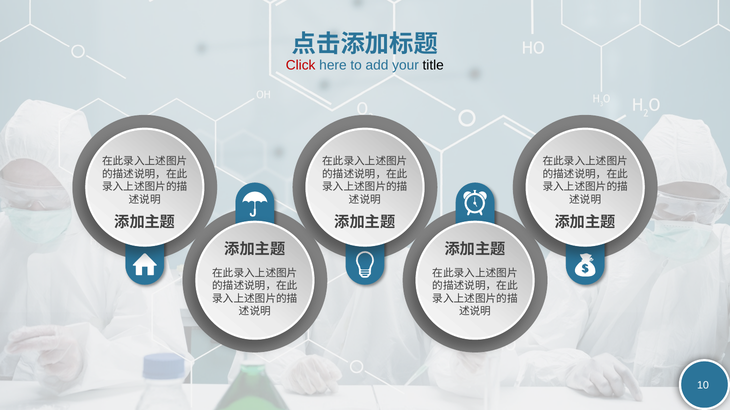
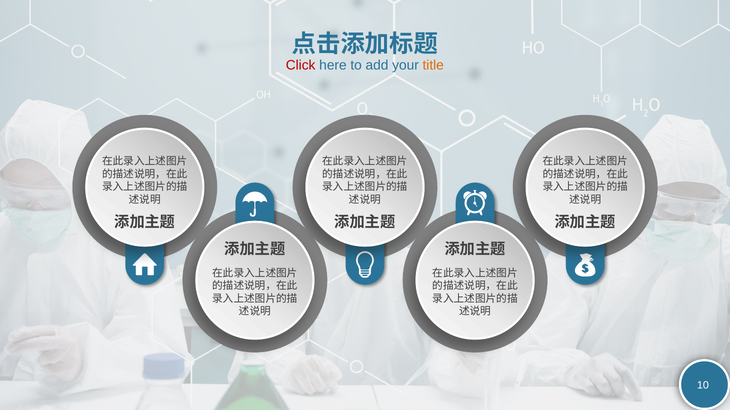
title colour: black -> orange
